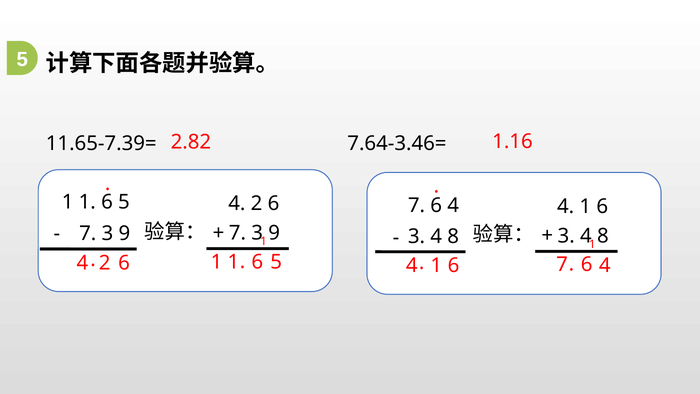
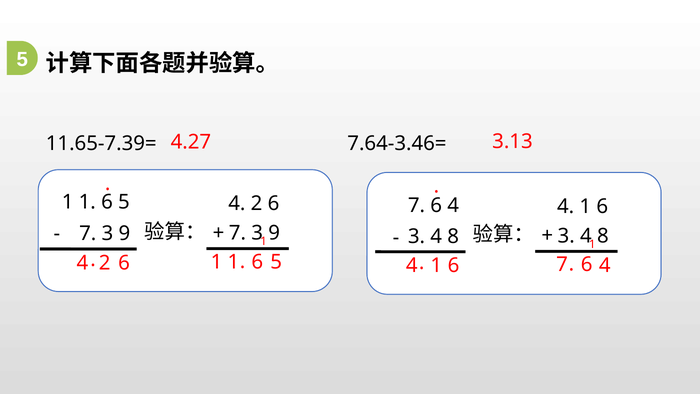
1.16: 1.16 -> 3.13
2.82: 2.82 -> 4.27
